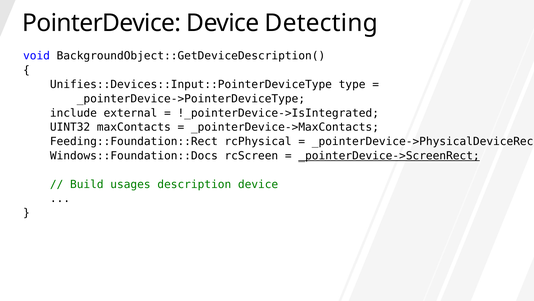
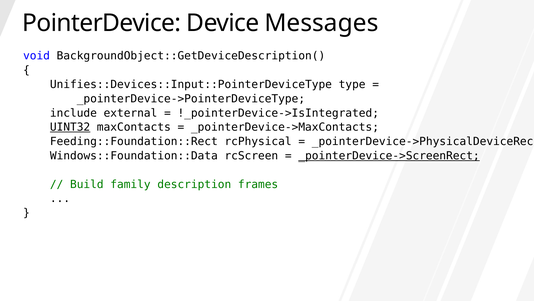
Detecting: Detecting -> Messages
UINT32 underline: none -> present
Windows::Foundation::Docs: Windows::Foundation::Docs -> Windows::Foundation::Data
usages: usages -> family
description device: device -> frames
